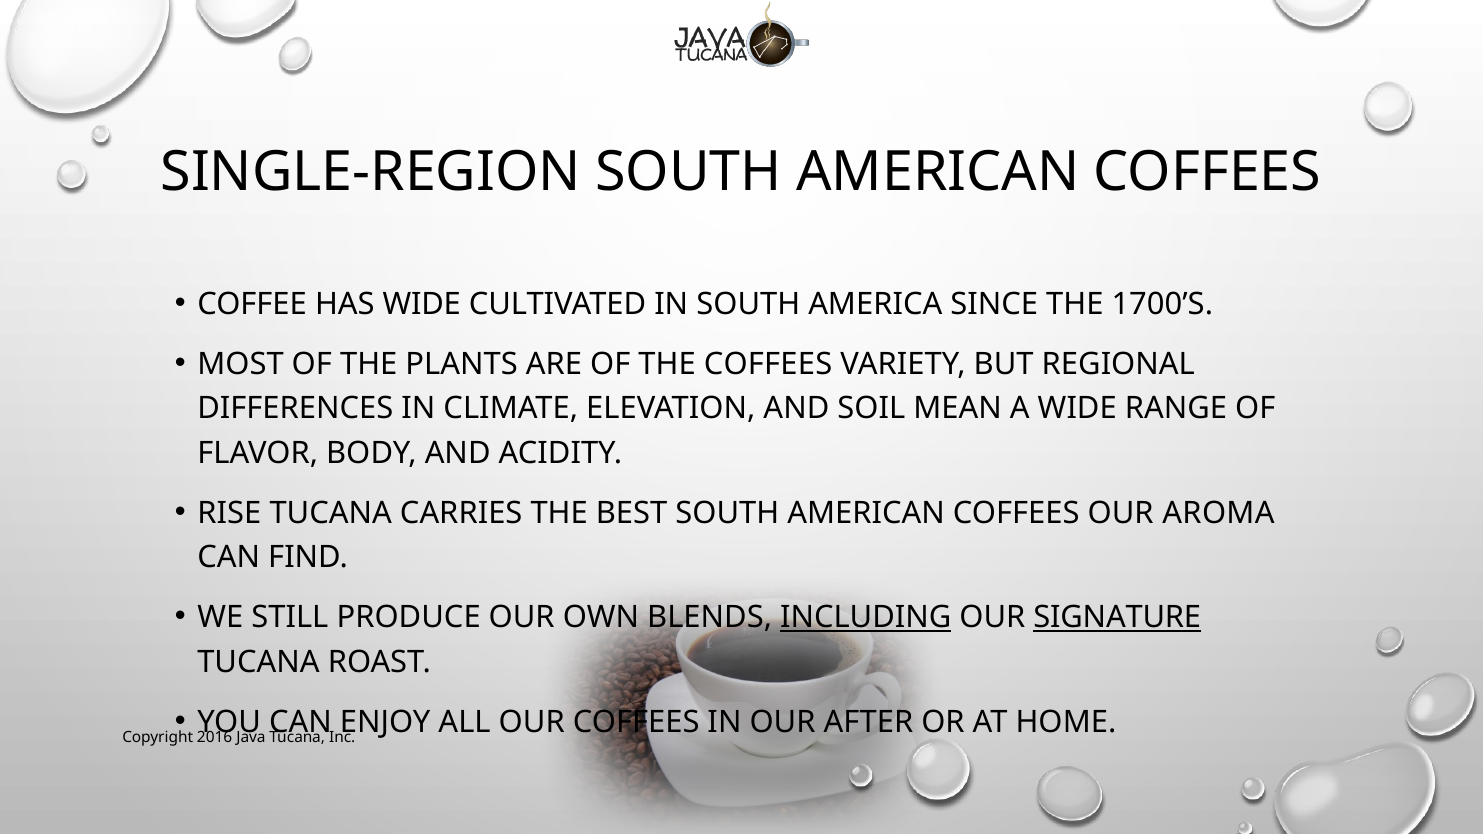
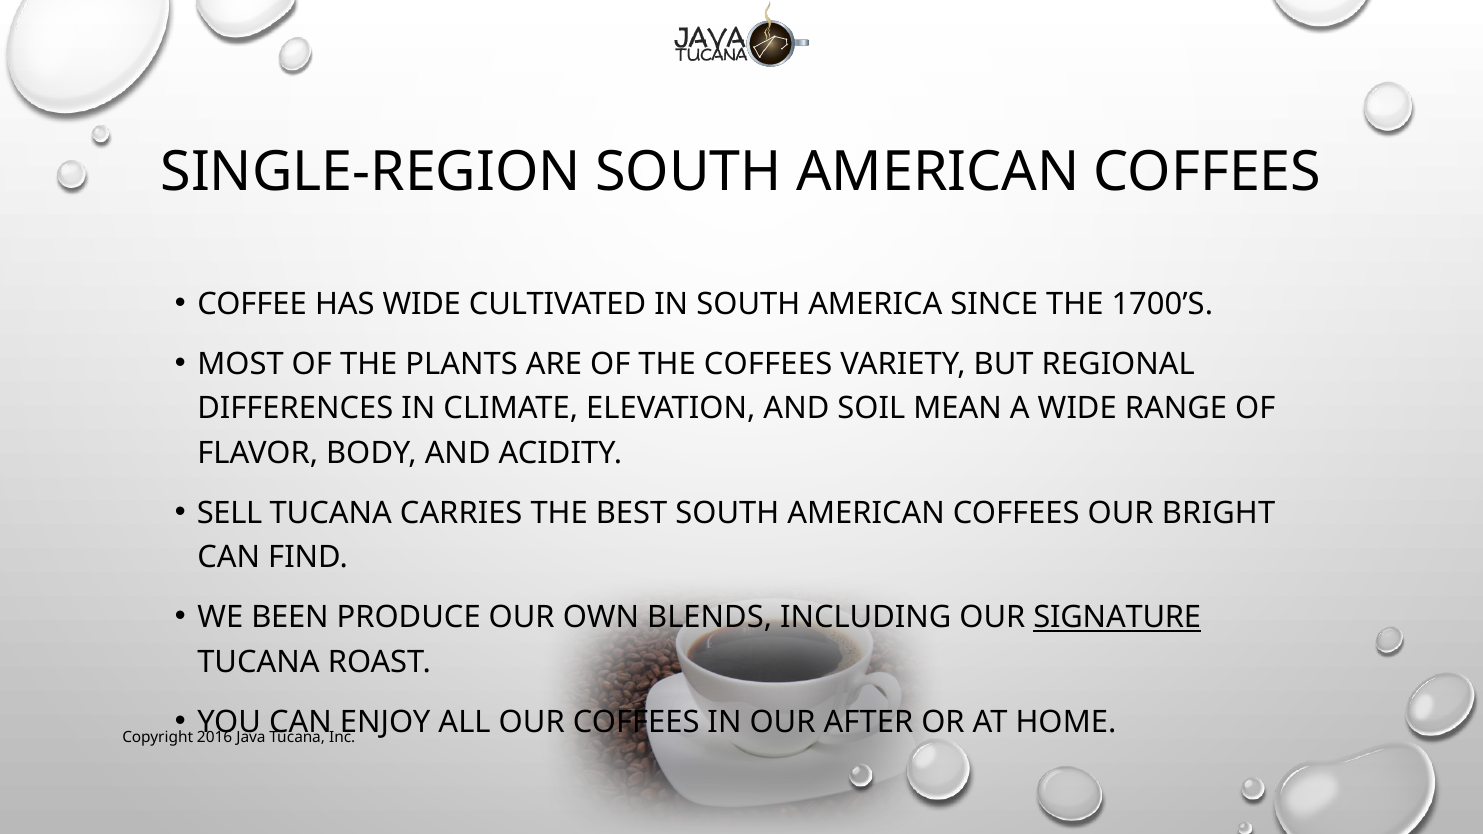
RISE: RISE -> SELL
AROMA: AROMA -> BRIGHT
STILL: STILL -> BEEN
INCLUDING underline: present -> none
